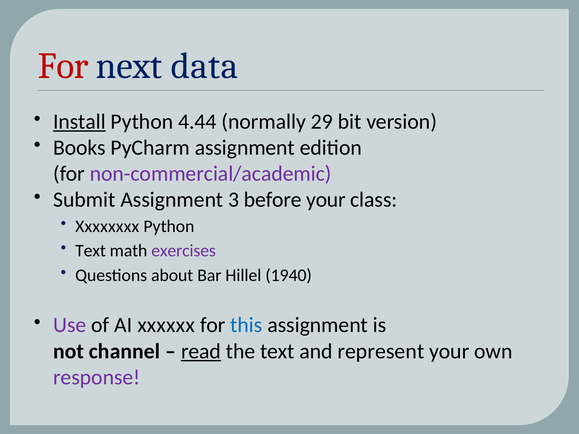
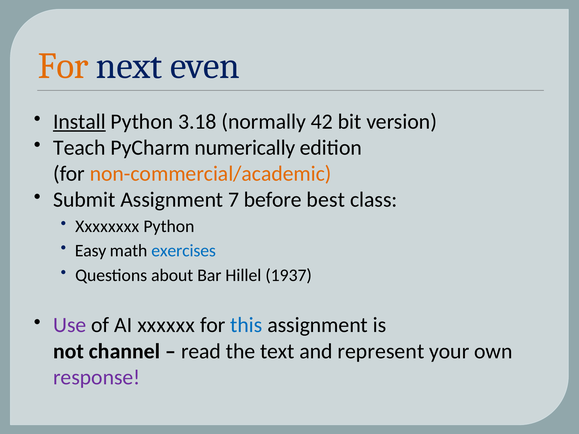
For at (63, 66) colour: red -> orange
data: data -> even
4.44: 4.44 -> 3.18
29: 29 -> 42
Books: Books -> Teach
PyCharm assignment: assignment -> numerically
non-commercial/academic colour: purple -> orange
3: 3 -> 7
before your: your -> best
Text at (91, 251): Text -> Easy
exercises colour: purple -> blue
1940: 1940 -> 1937
read underline: present -> none
